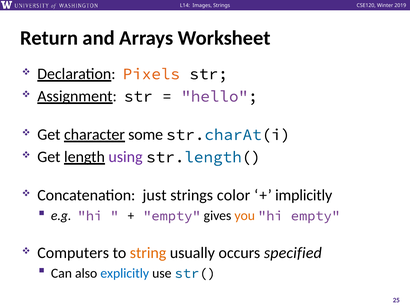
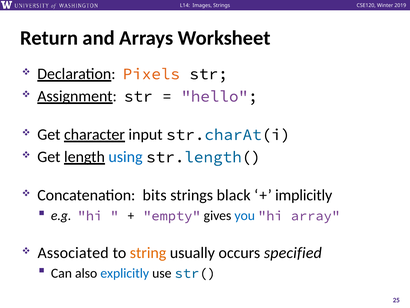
some: some -> input
using colour: purple -> blue
just: just -> bits
color: color -> black
you colour: orange -> blue
hi empty: empty -> array
Computers: Computers -> Associated
